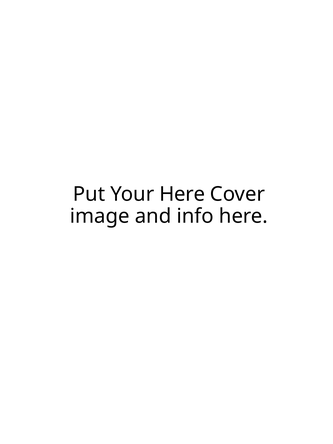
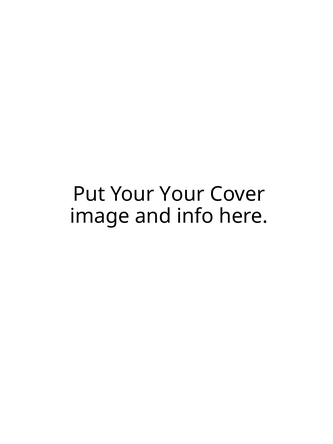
Your Here: Here -> Your
